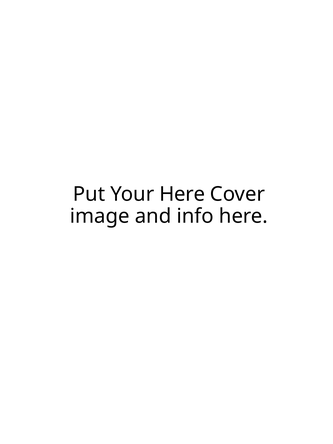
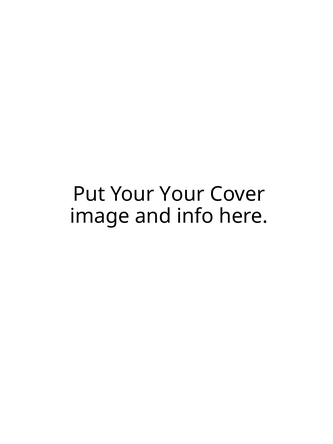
Your Here: Here -> Your
